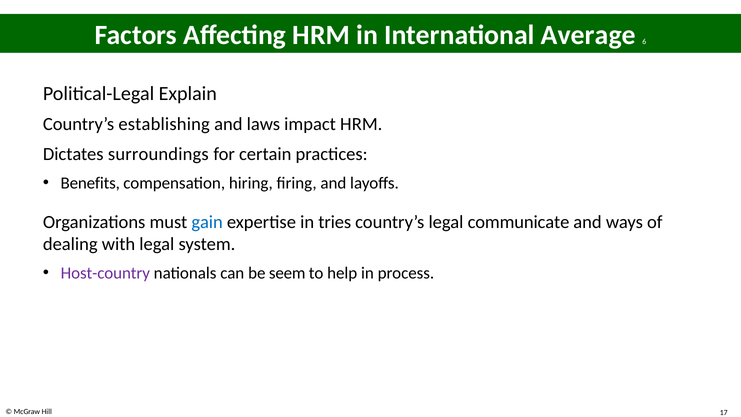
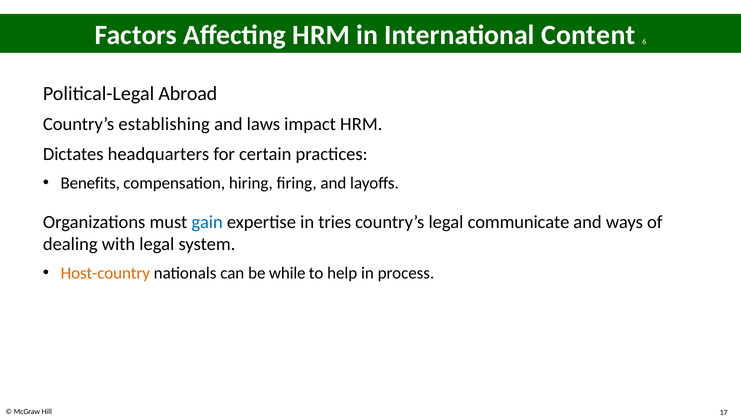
Average: Average -> Content
Explain: Explain -> Abroad
surroundings: surroundings -> headquarters
Host-country colour: purple -> orange
seem: seem -> while
